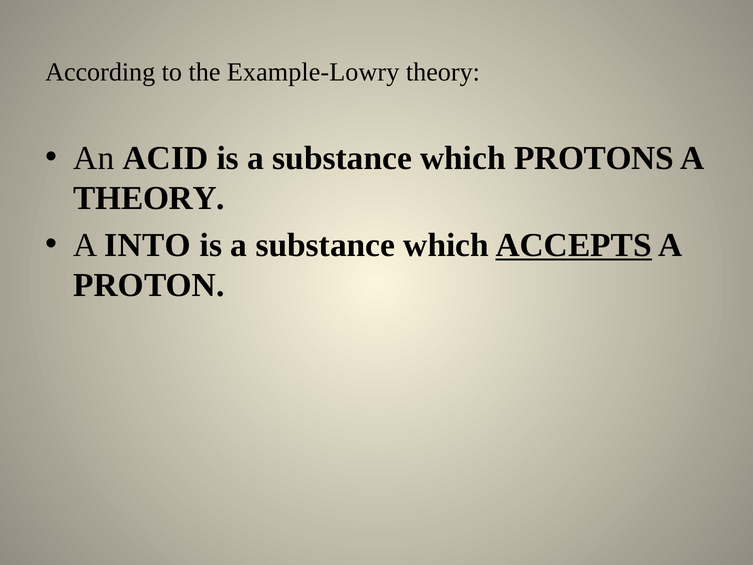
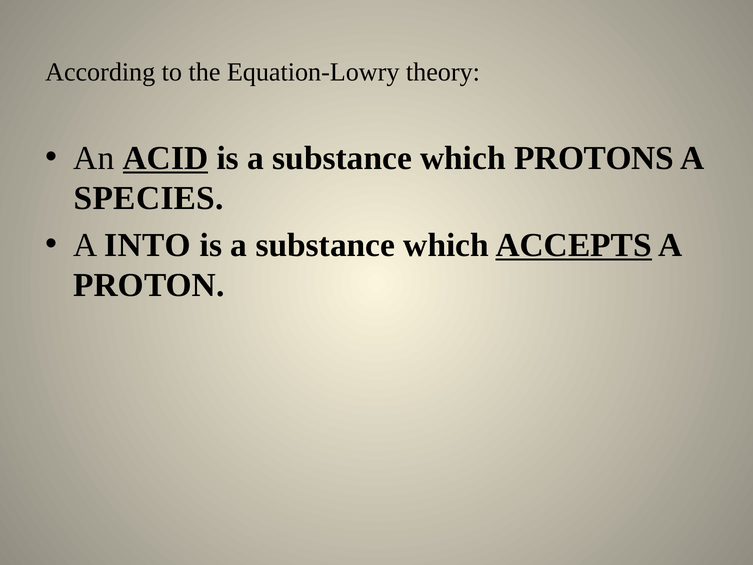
Example-Lowry: Example-Lowry -> Equation-Lowry
ACID underline: none -> present
THEORY at (149, 198): THEORY -> SPECIES
